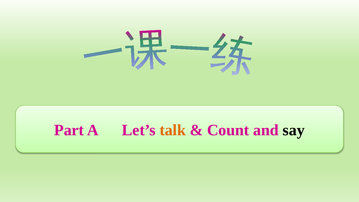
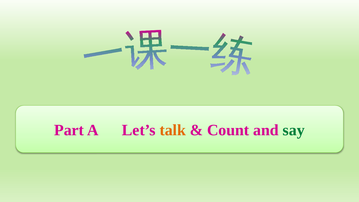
say colour: black -> green
